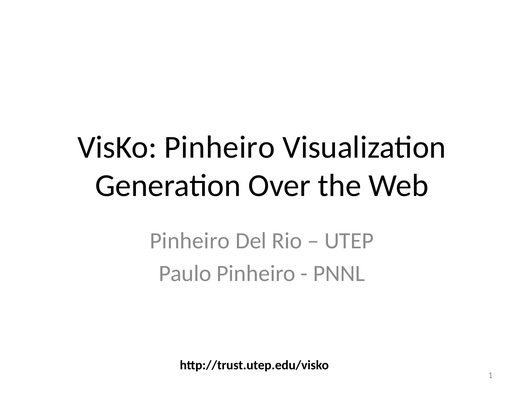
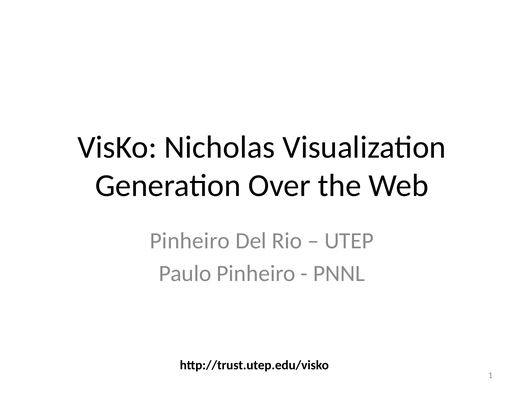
VisKo Pinheiro: Pinheiro -> Nicholas
